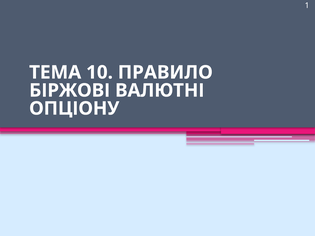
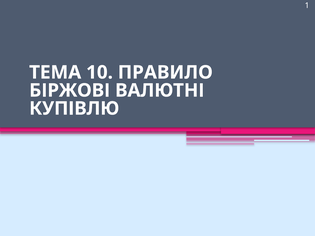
ОПЦІОНУ: ОПЦІОНУ -> КУПІВЛЮ
